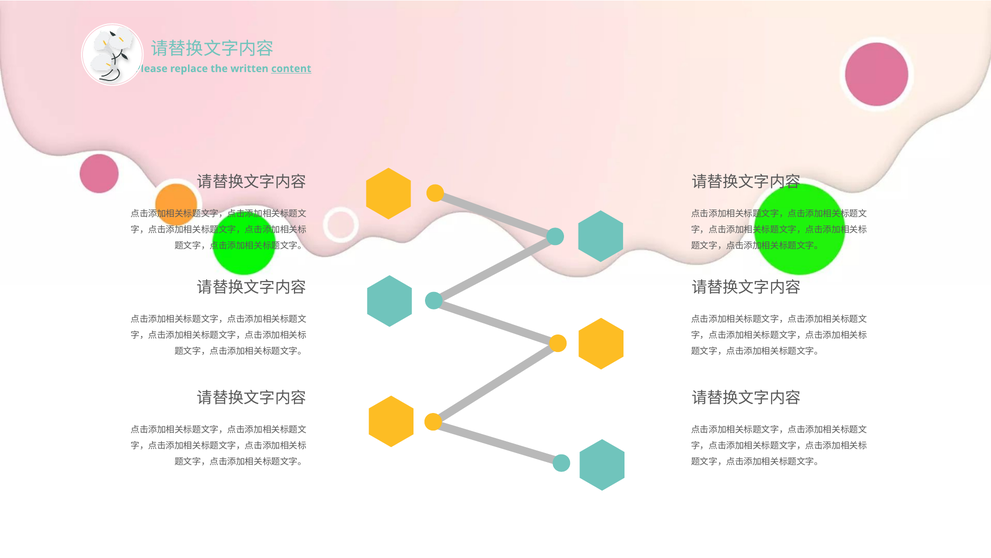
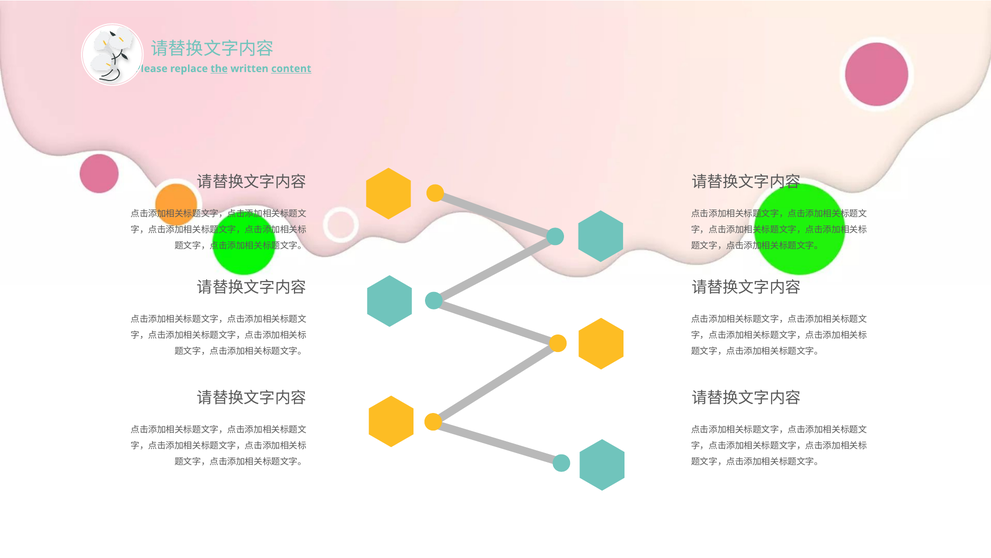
the underline: none -> present
